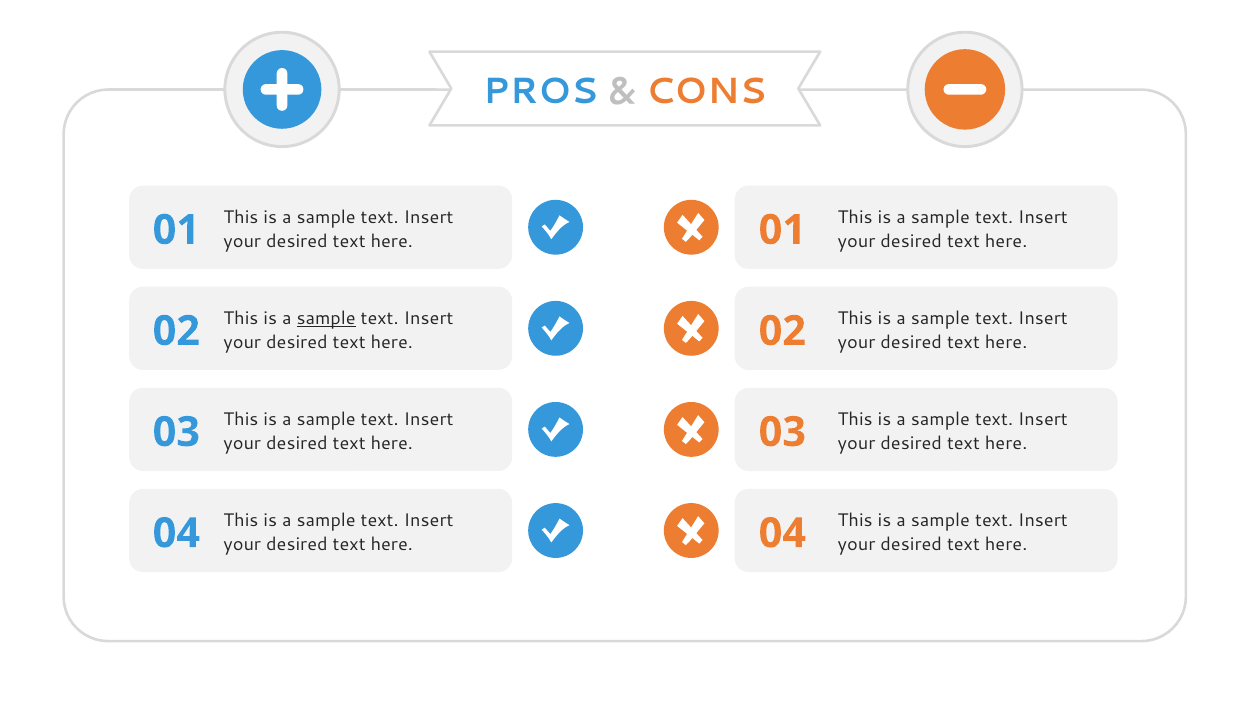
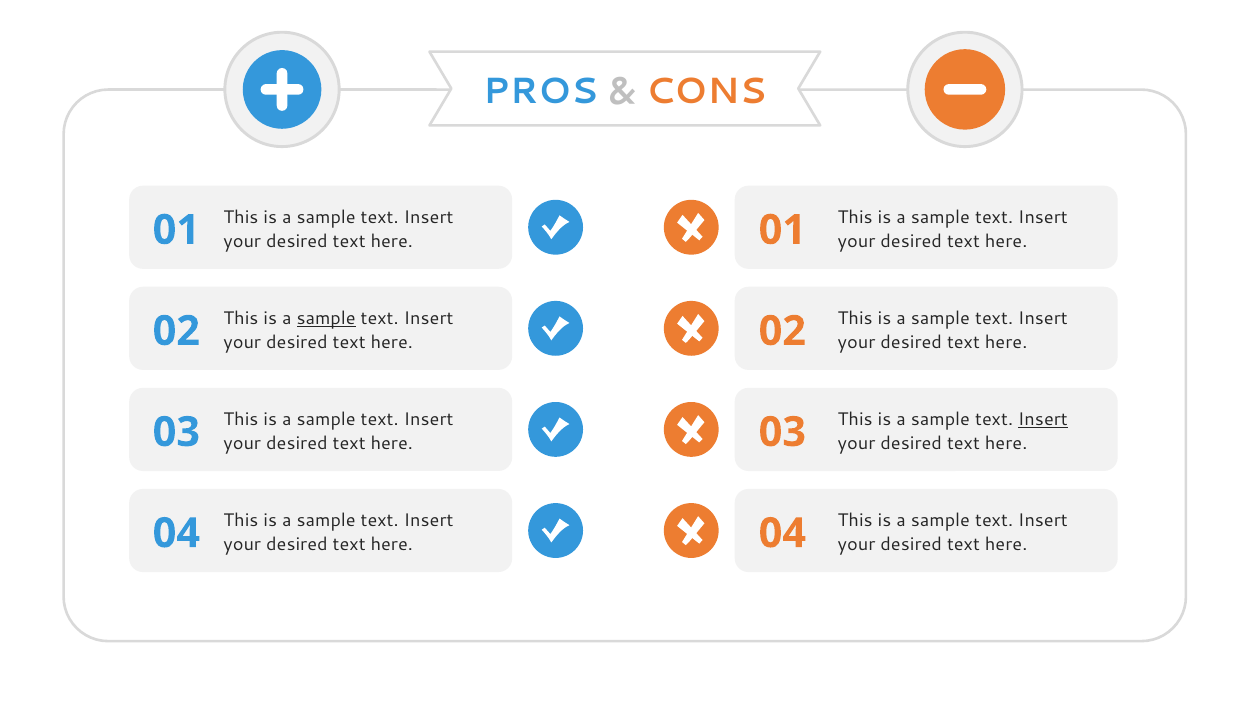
Insert at (1043, 420) underline: none -> present
